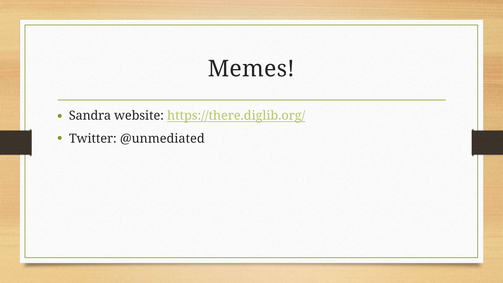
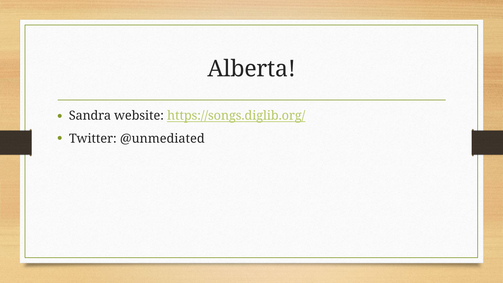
Memes: Memes -> Alberta
https://there.diglib.org/: https://there.diglib.org/ -> https://songs.diglib.org/
